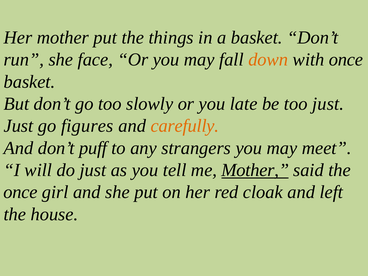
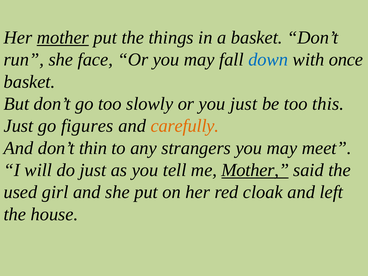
mother at (63, 38) underline: none -> present
down colour: orange -> blue
you late: late -> just
too just: just -> this
puff: puff -> thin
once at (21, 192): once -> used
